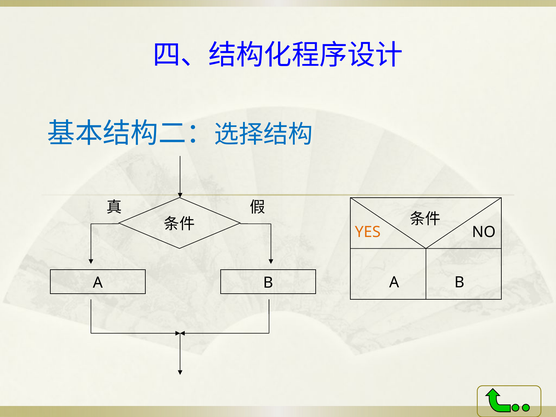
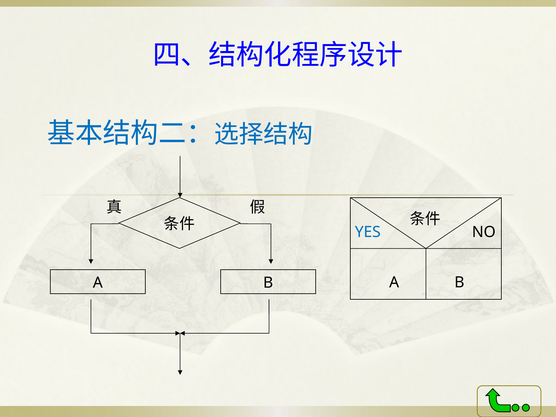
YES colour: orange -> blue
